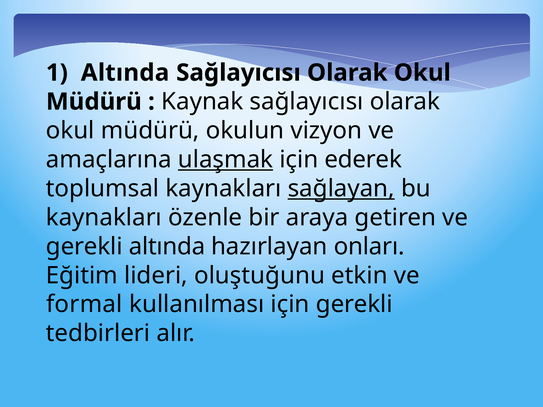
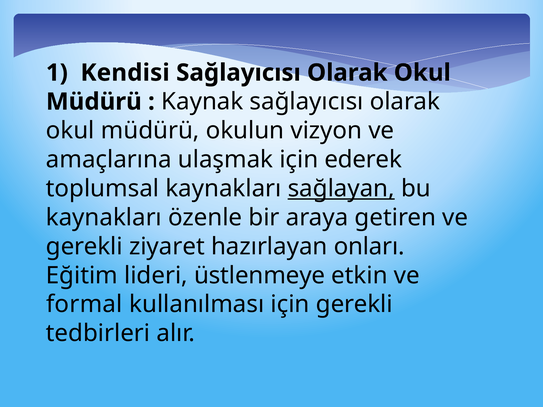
1 Altında: Altında -> Kendisi
ulaşmak underline: present -> none
gerekli altında: altında -> ziyaret
oluştuğunu: oluştuğunu -> üstlenmeye
